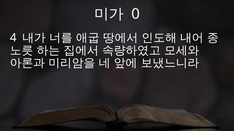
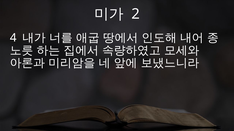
0: 0 -> 2
